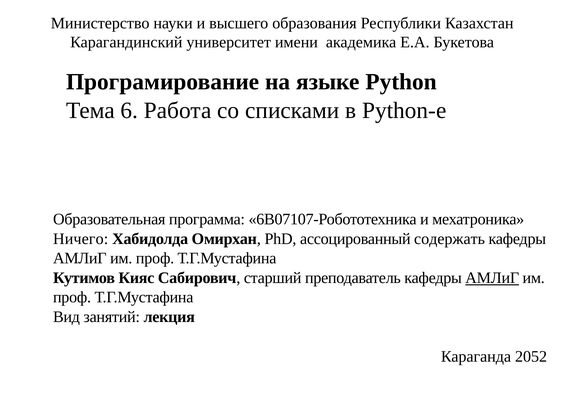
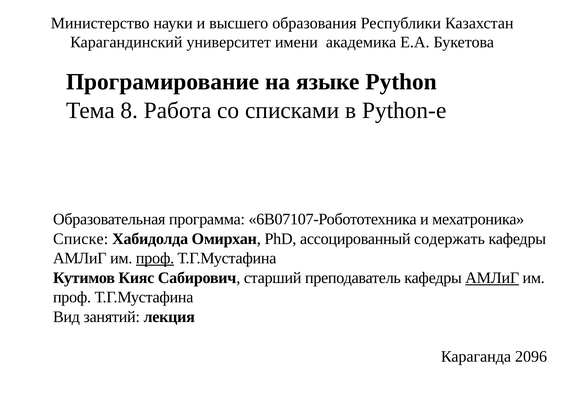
6: 6 -> 8
Ничего: Ничего -> Списке
проф at (155, 258) underline: none -> present
2052: 2052 -> 2096
